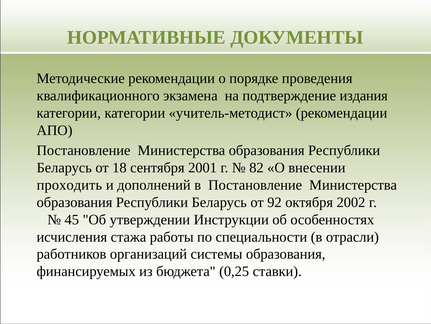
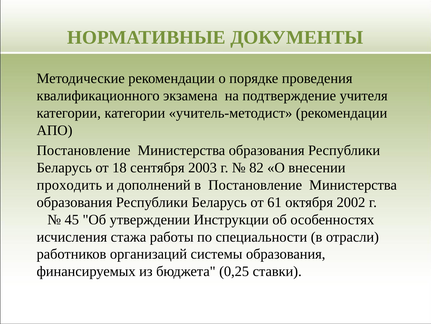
издания: издания -> учителя
2001: 2001 -> 2003
92: 92 -> 61
